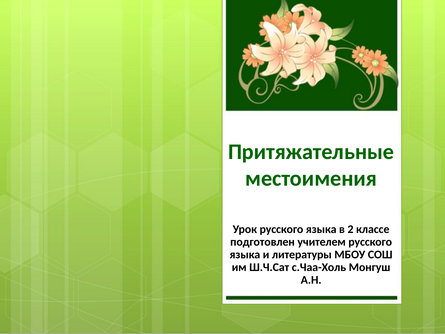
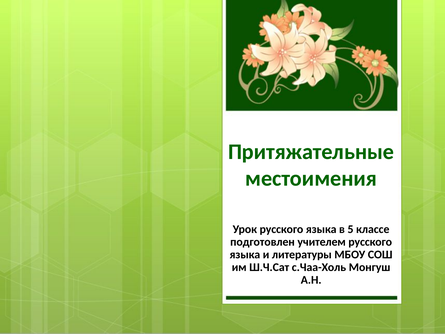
2: 2 -> 5
